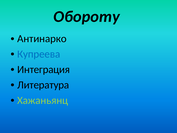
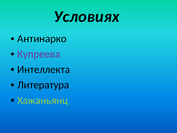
Обороту: Обороту -> Условиях
Купреева colour: blue -> purple
Интеграция: Интеграция -> Интеллекта
